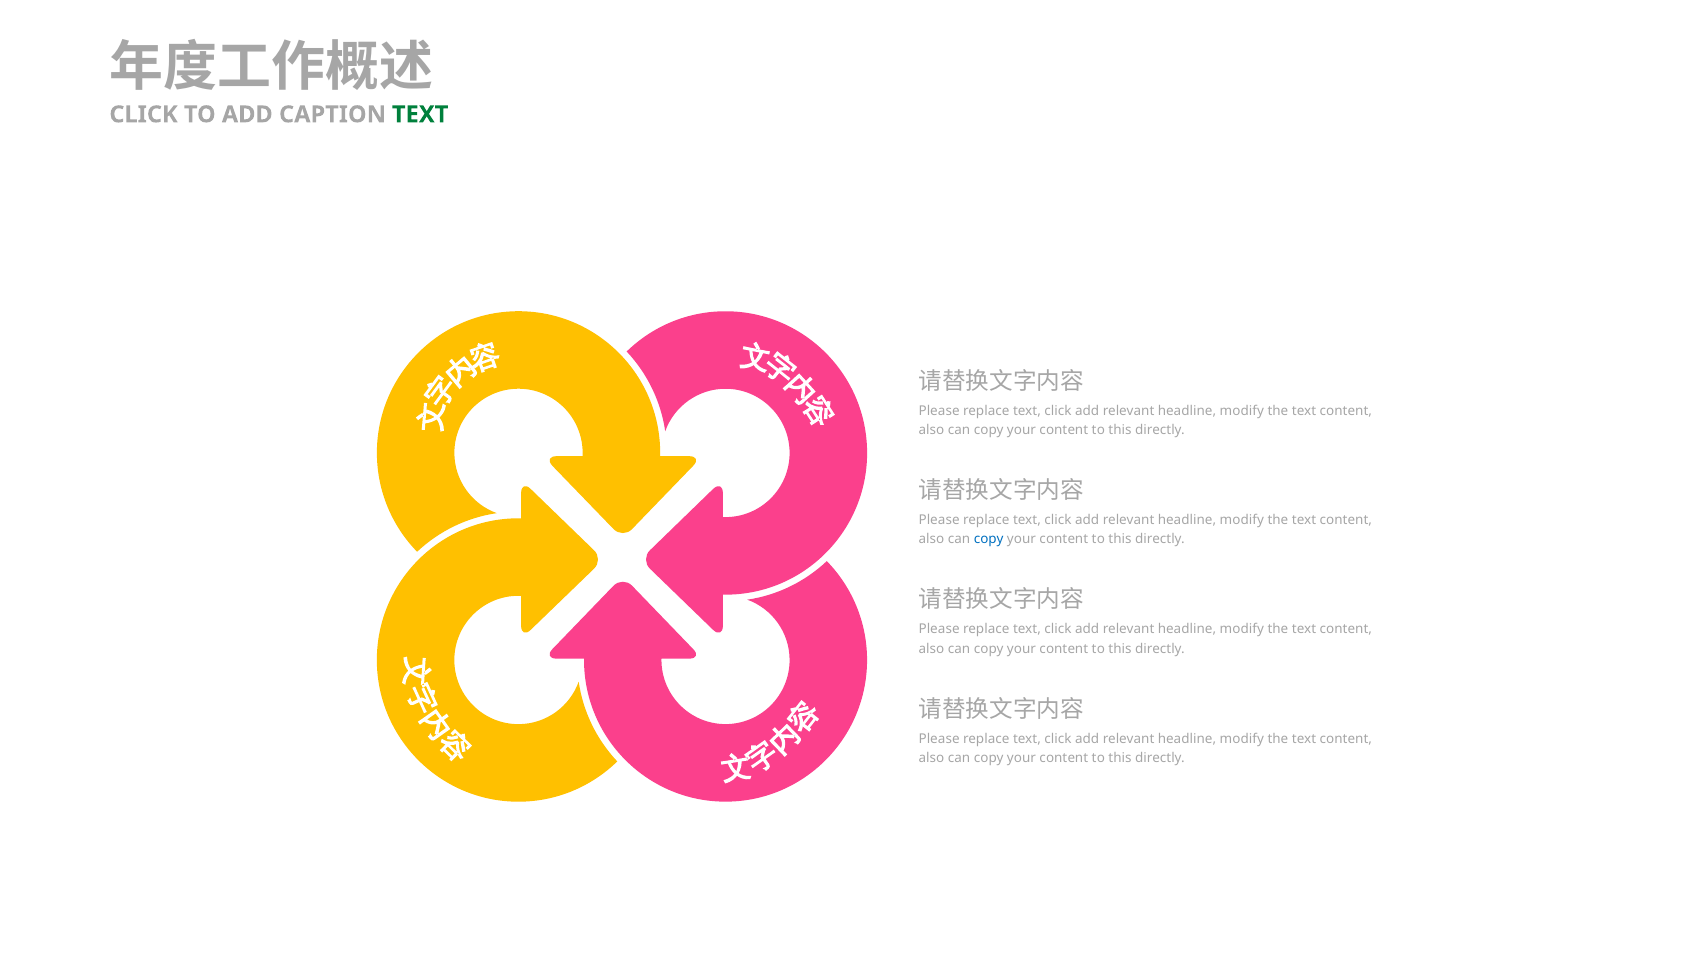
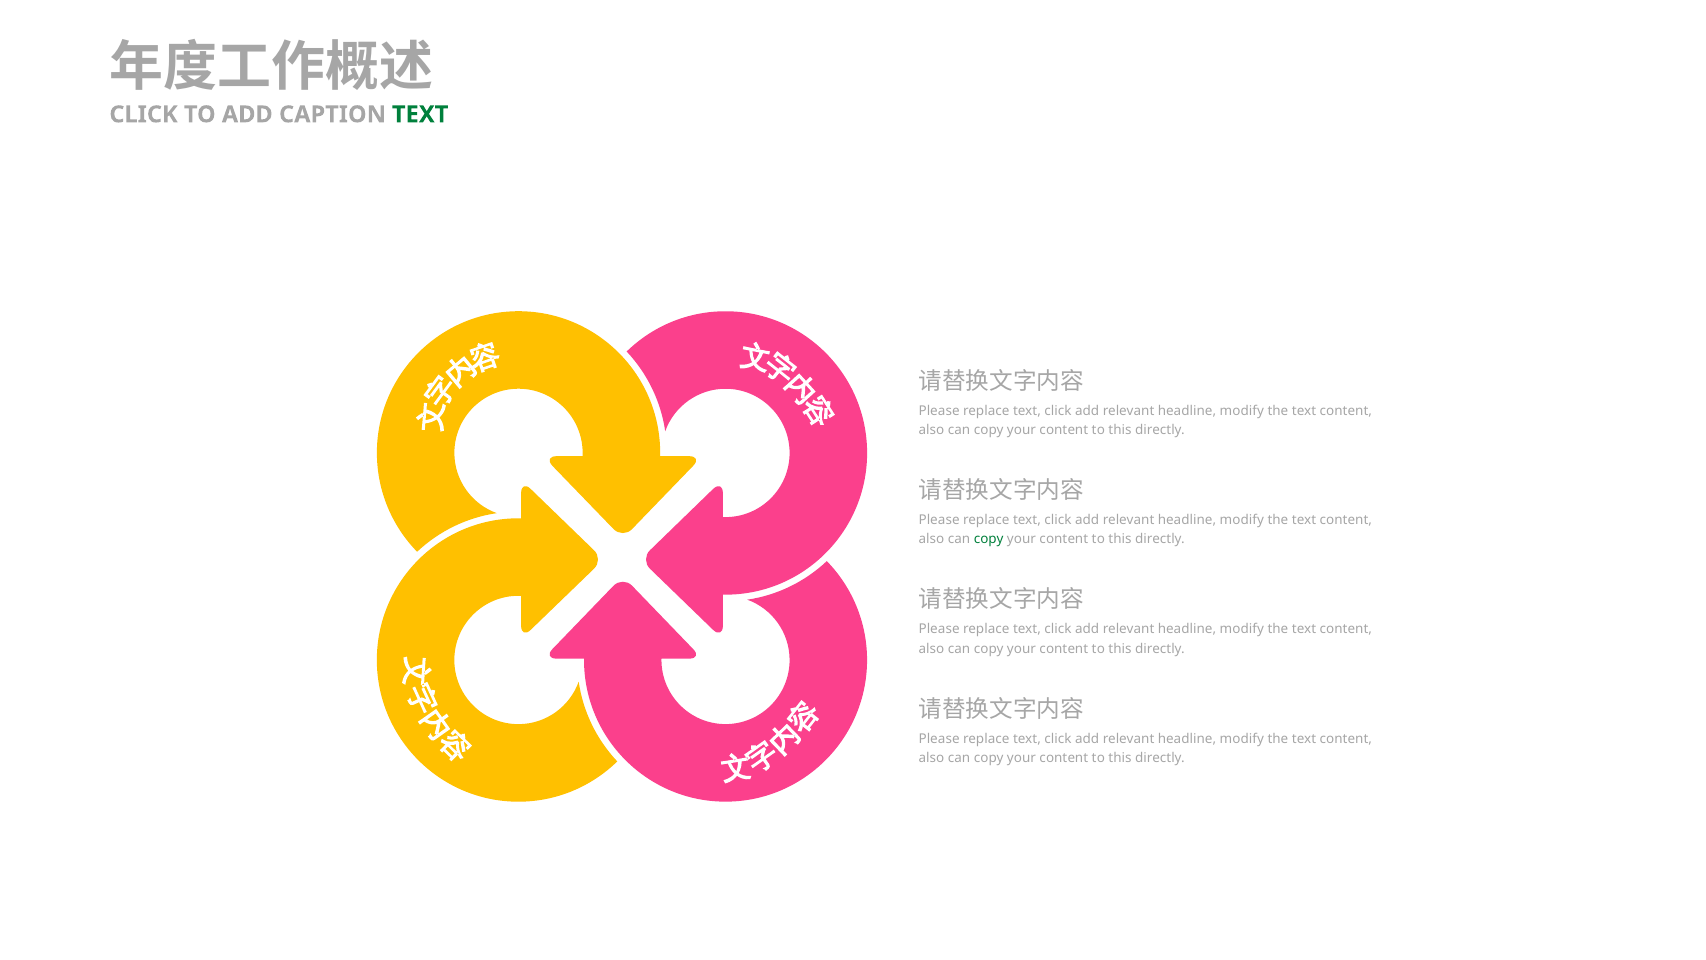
copy at (989, 539) colour: blue -> green
